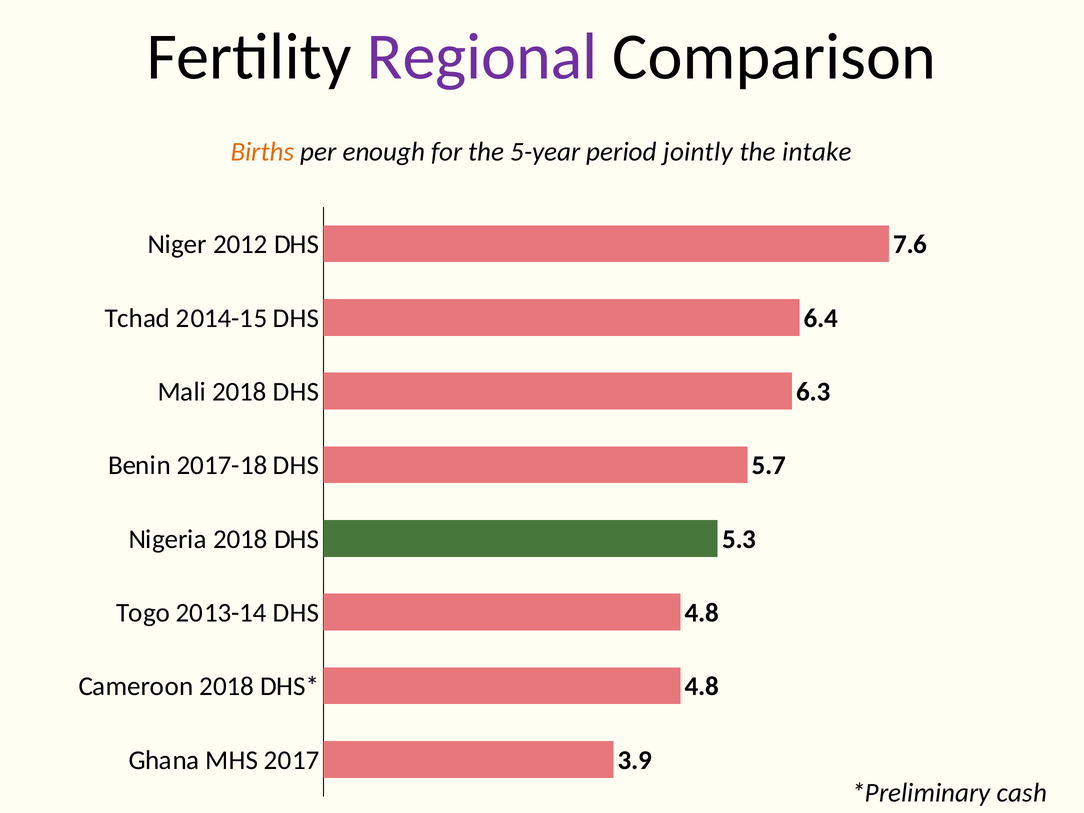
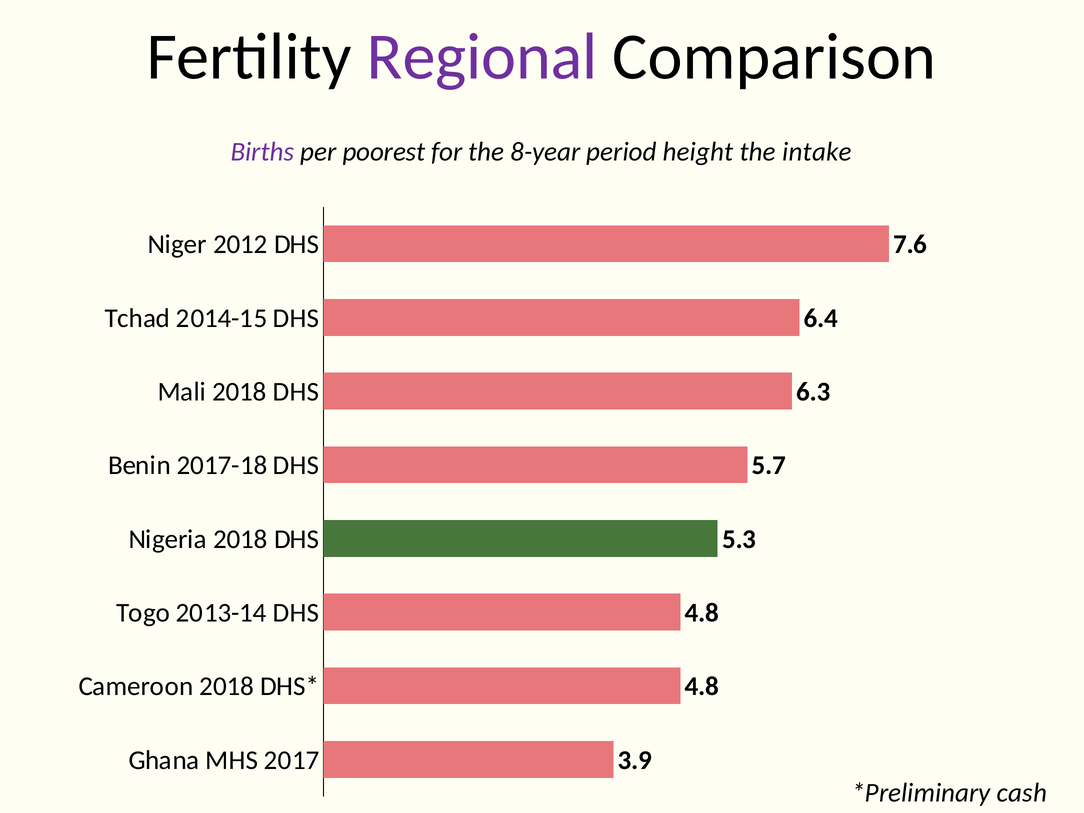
Births colour: orange -> purple
enough: enough -> poorest
5-year: 5-year -> 8-year
jointly: jointly -> height
